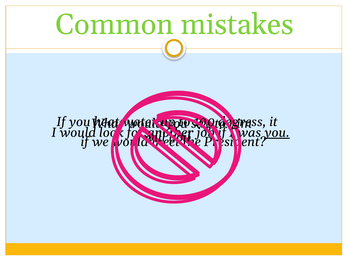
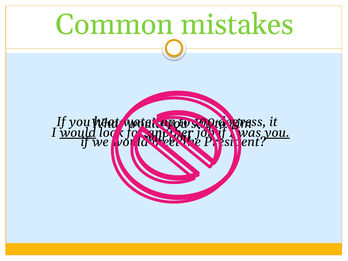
would at (78, 133) underline: none -> present
